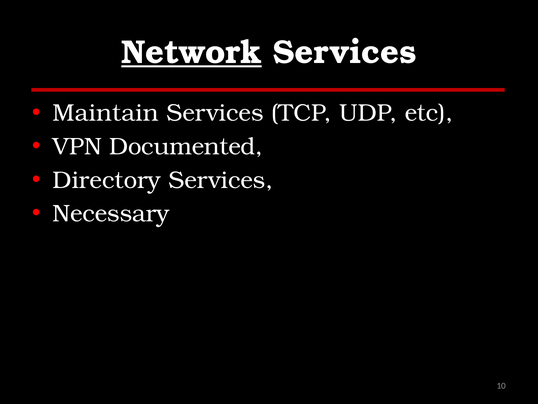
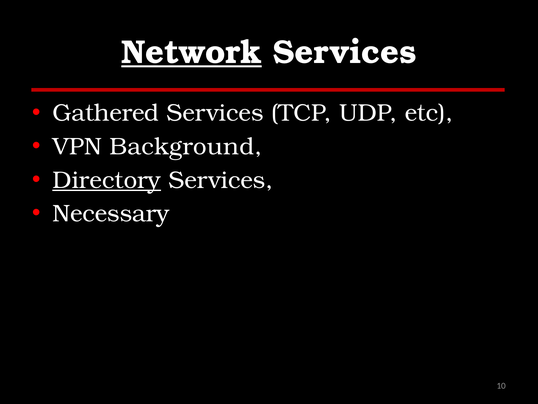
Maintain: Maintain -> Gathered
Documented: Documented -> Background
Directory underline: none -> present
